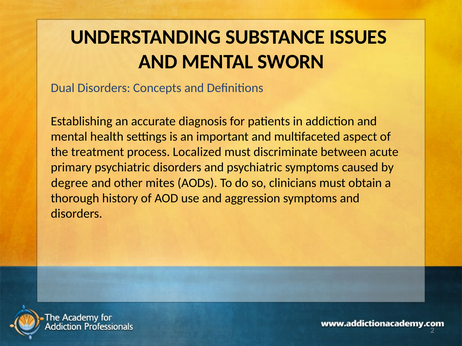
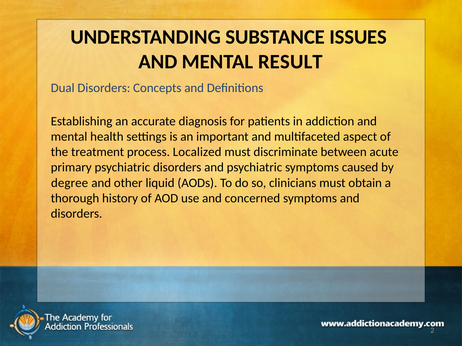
SWORN: SWORN -> RESULT
mites: mites -> liquid
aggression: aggression -> concerned
